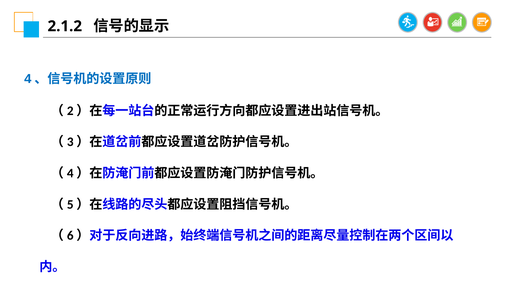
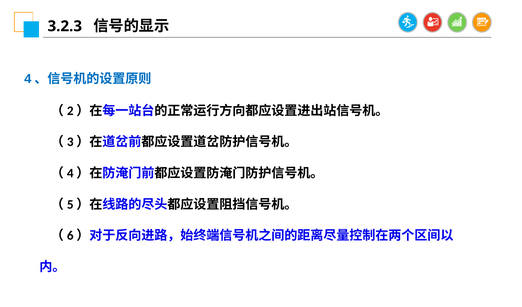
2.1.2: 2.1.2 -> 3.2.3
